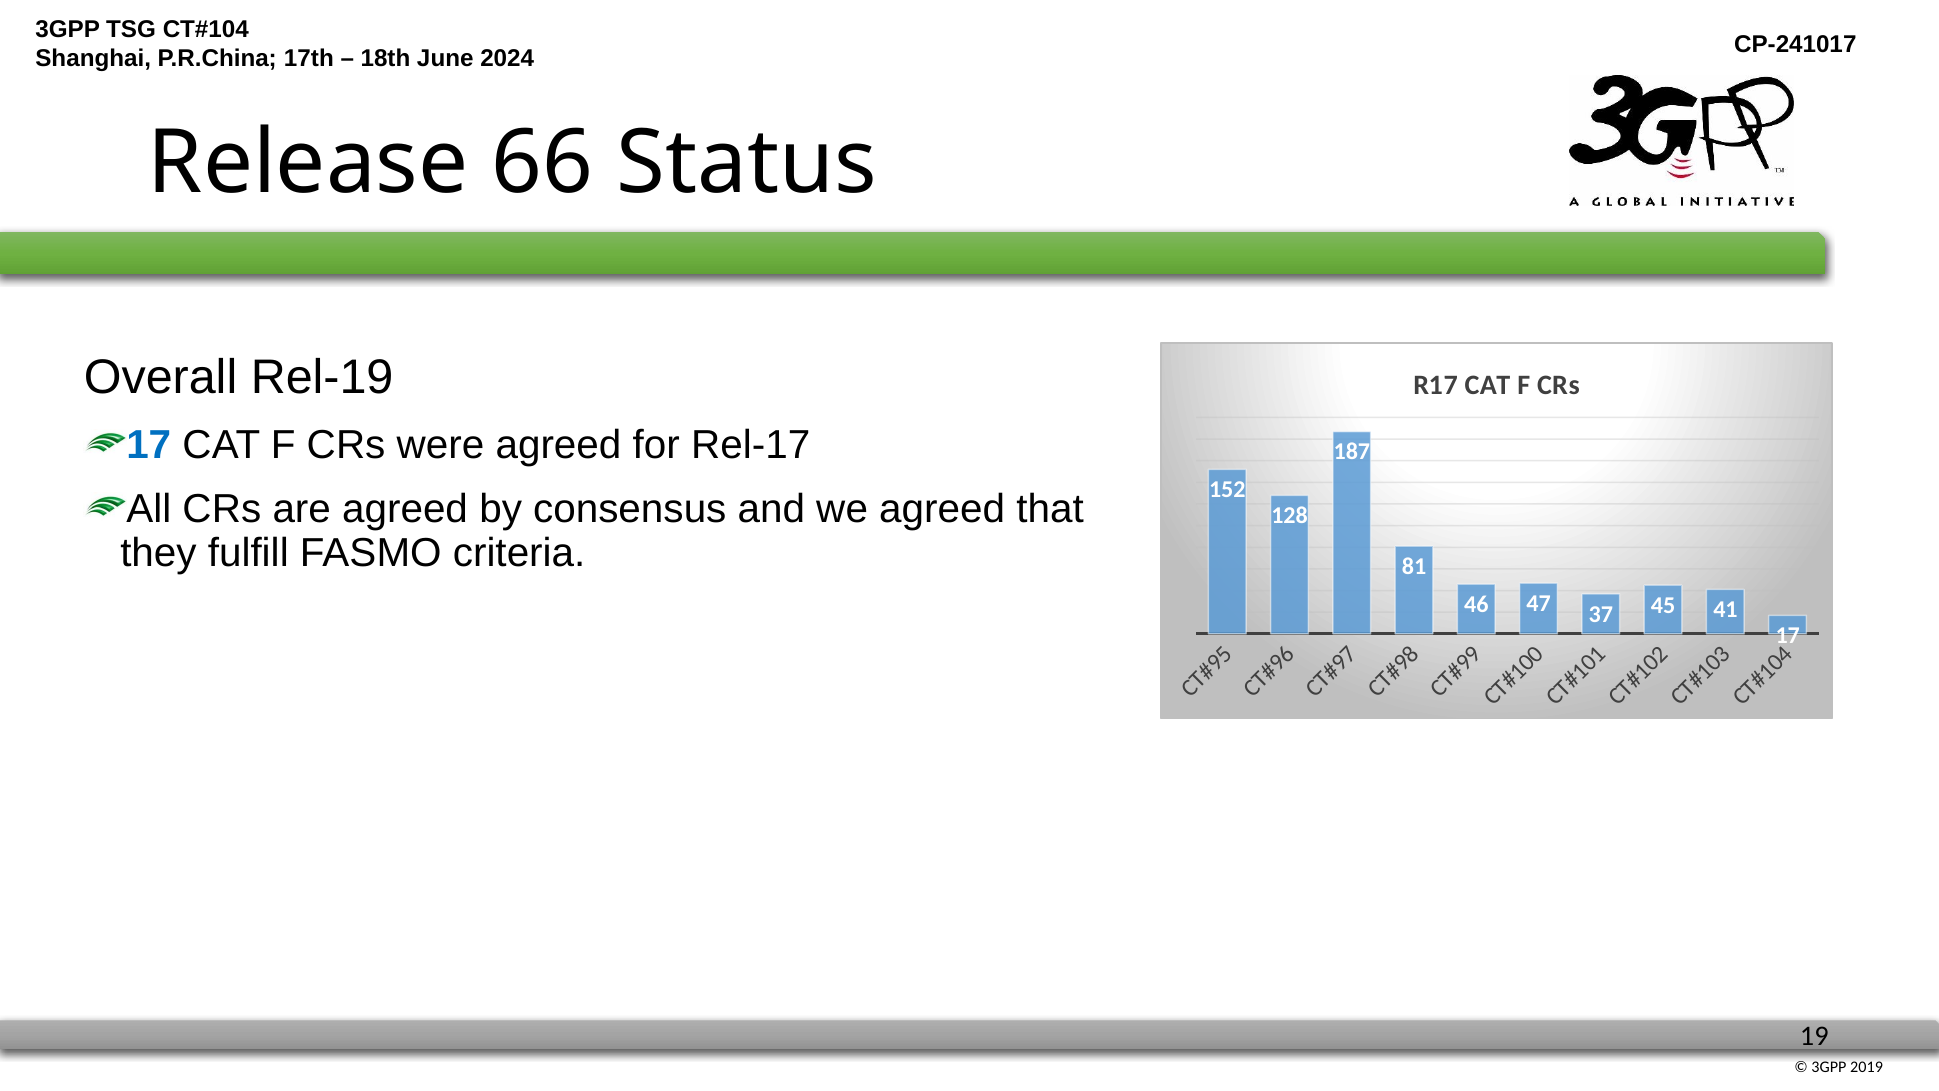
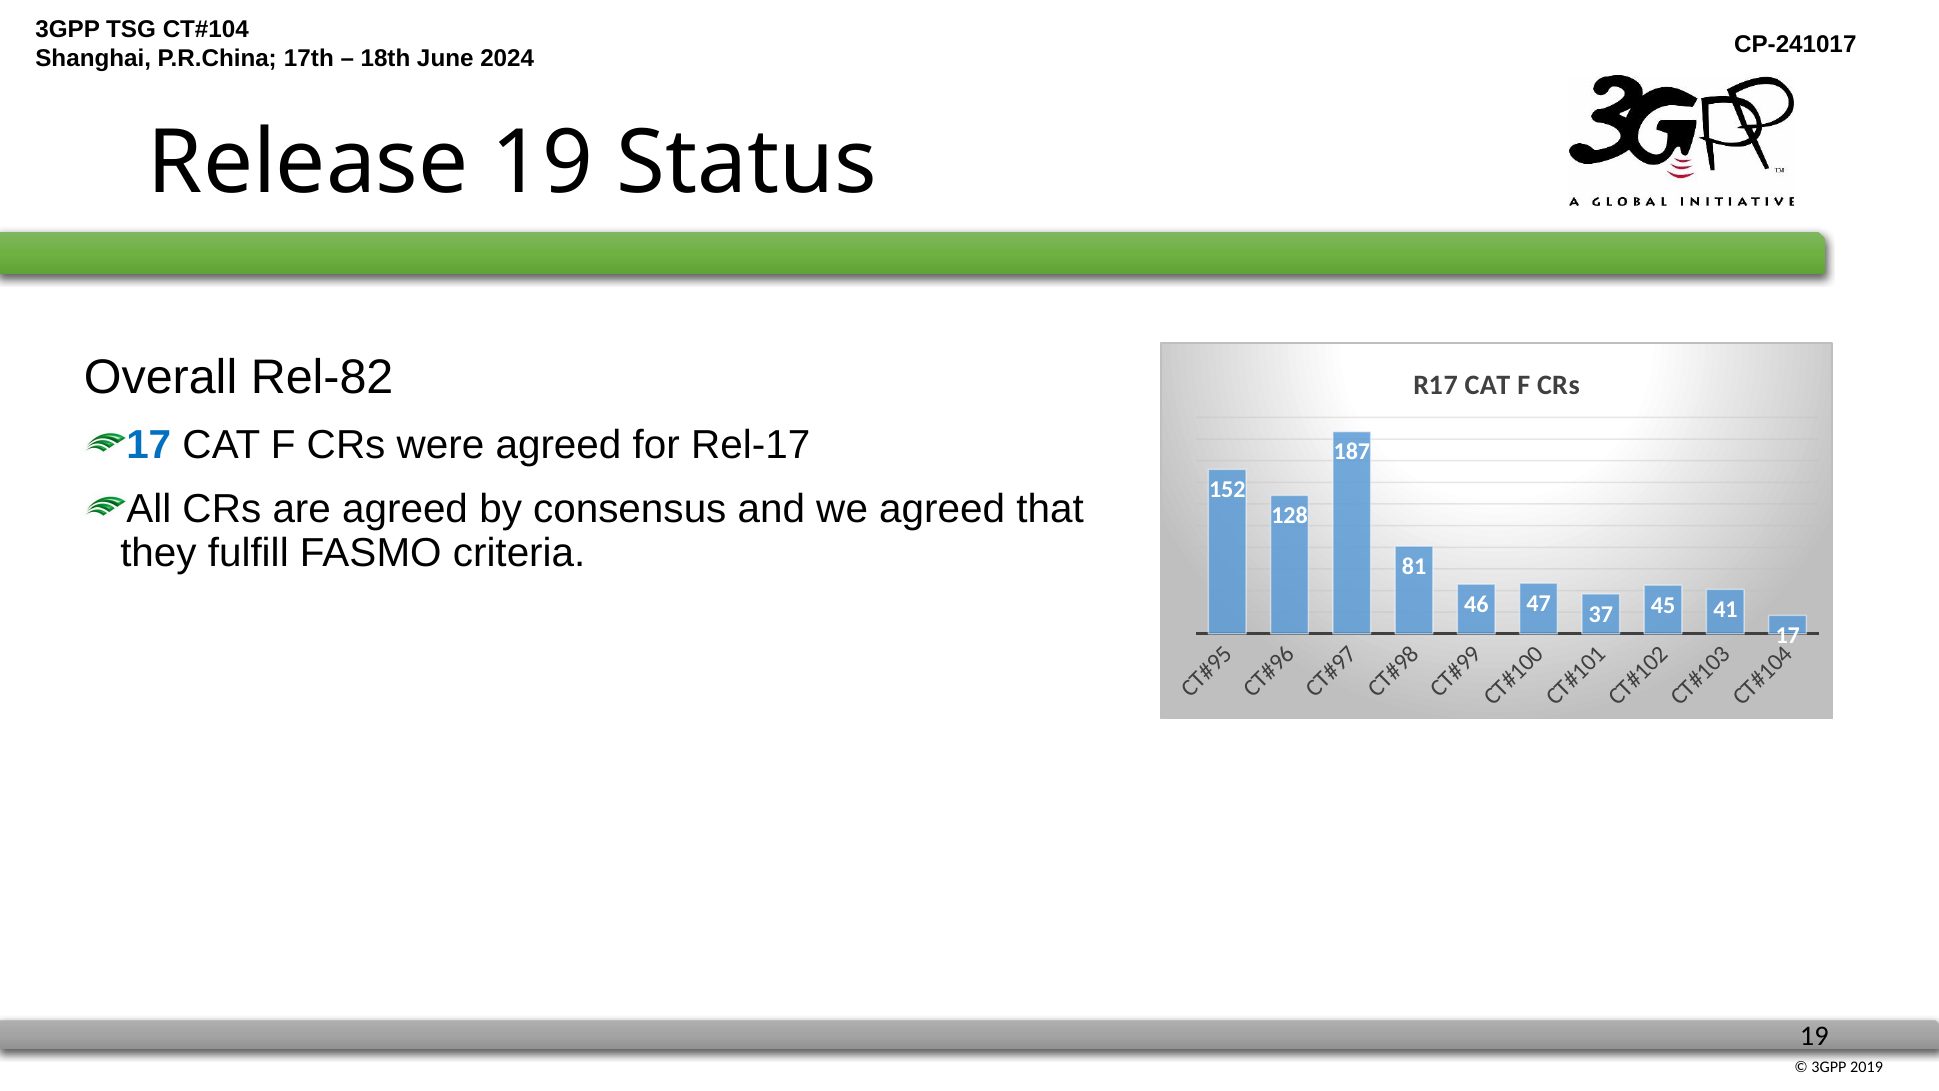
Release 66: 66 -> 19
Rel-19: Rel-19 -> Rel-82
